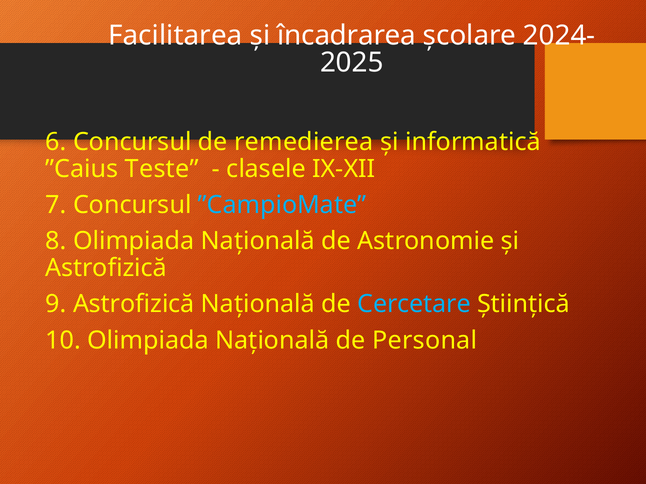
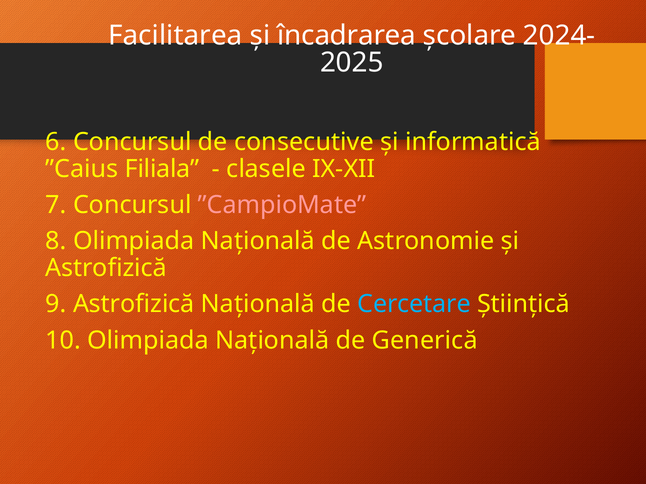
remedierea: remedierea -> consecutive
Teste: Teste -> Filiala
”CampioMate colour: light blue -> pink
Personal: Personal -> Generică
